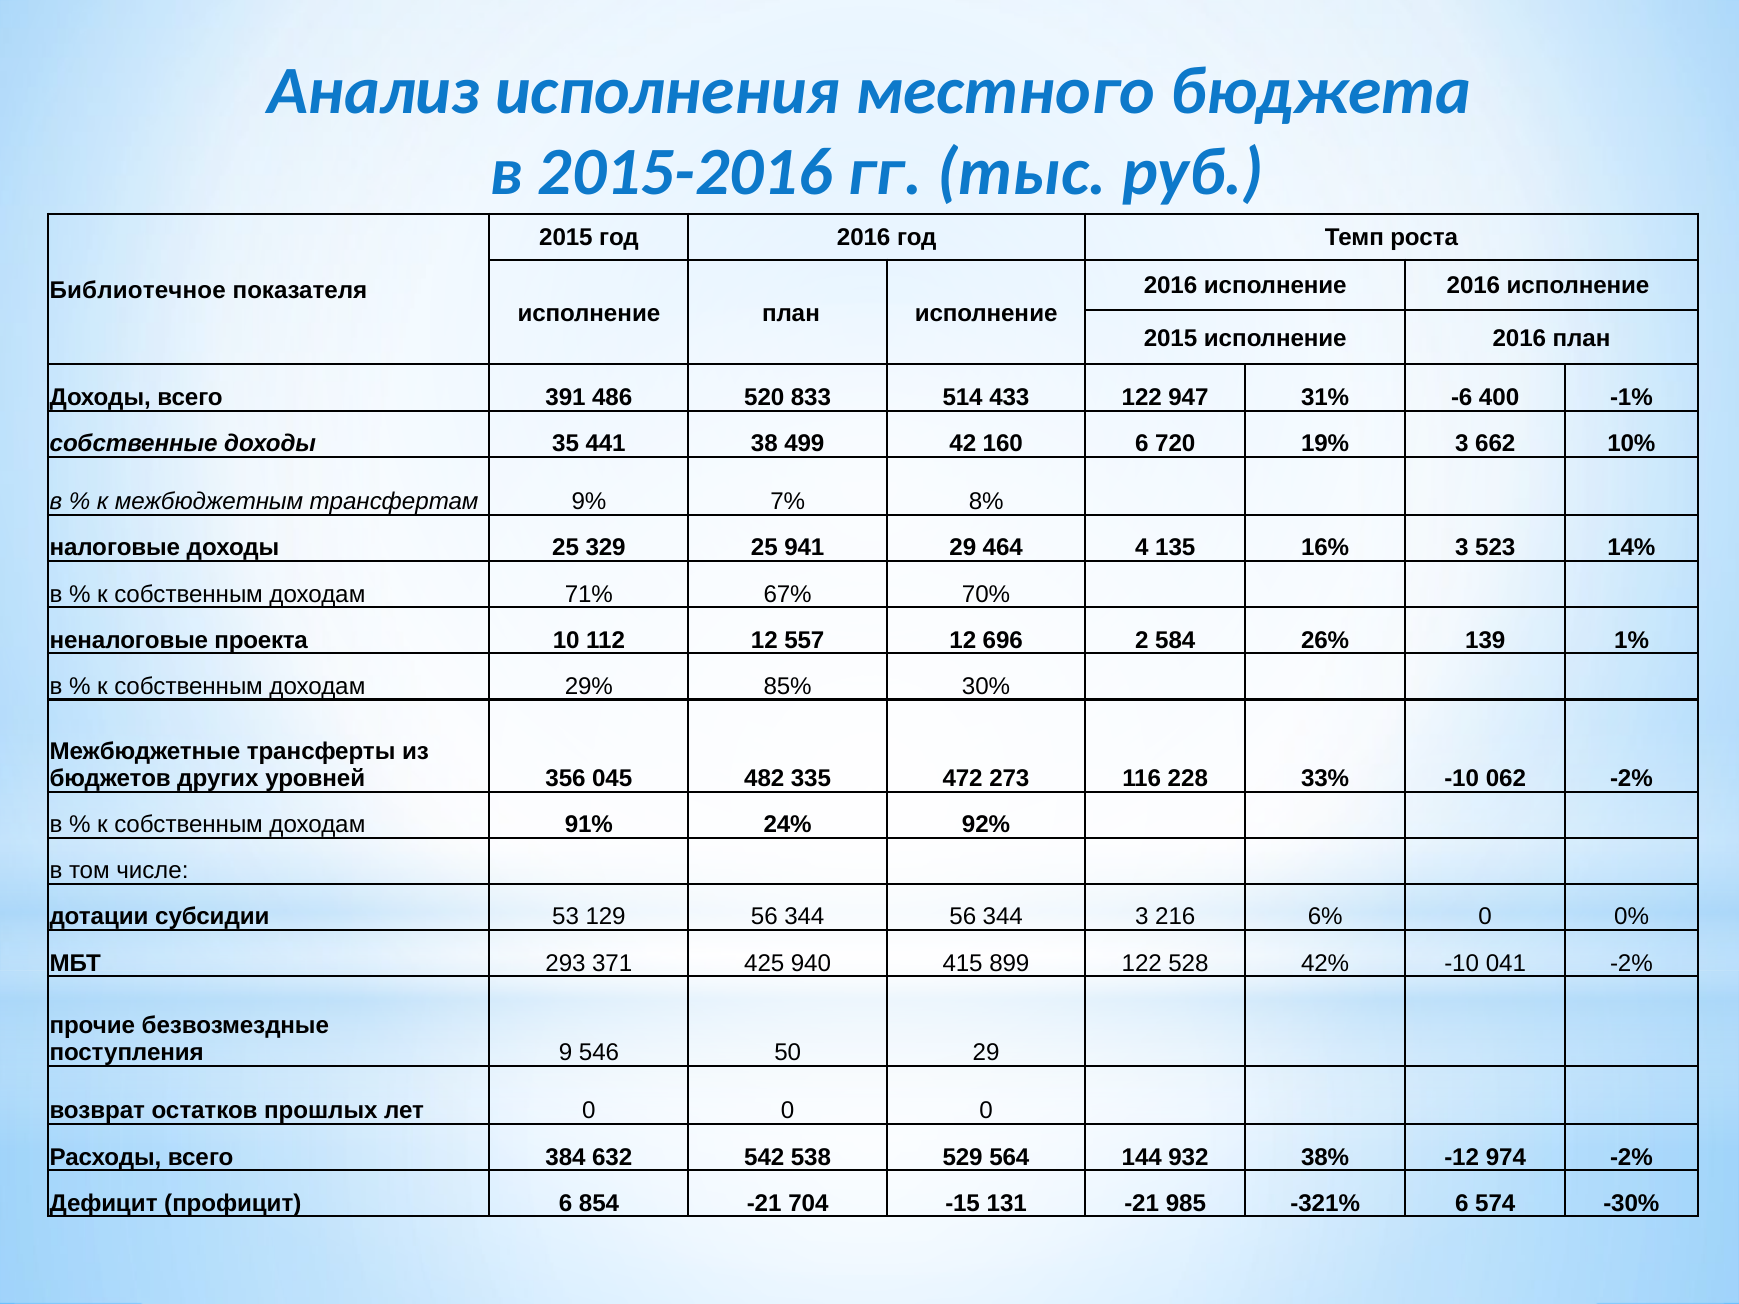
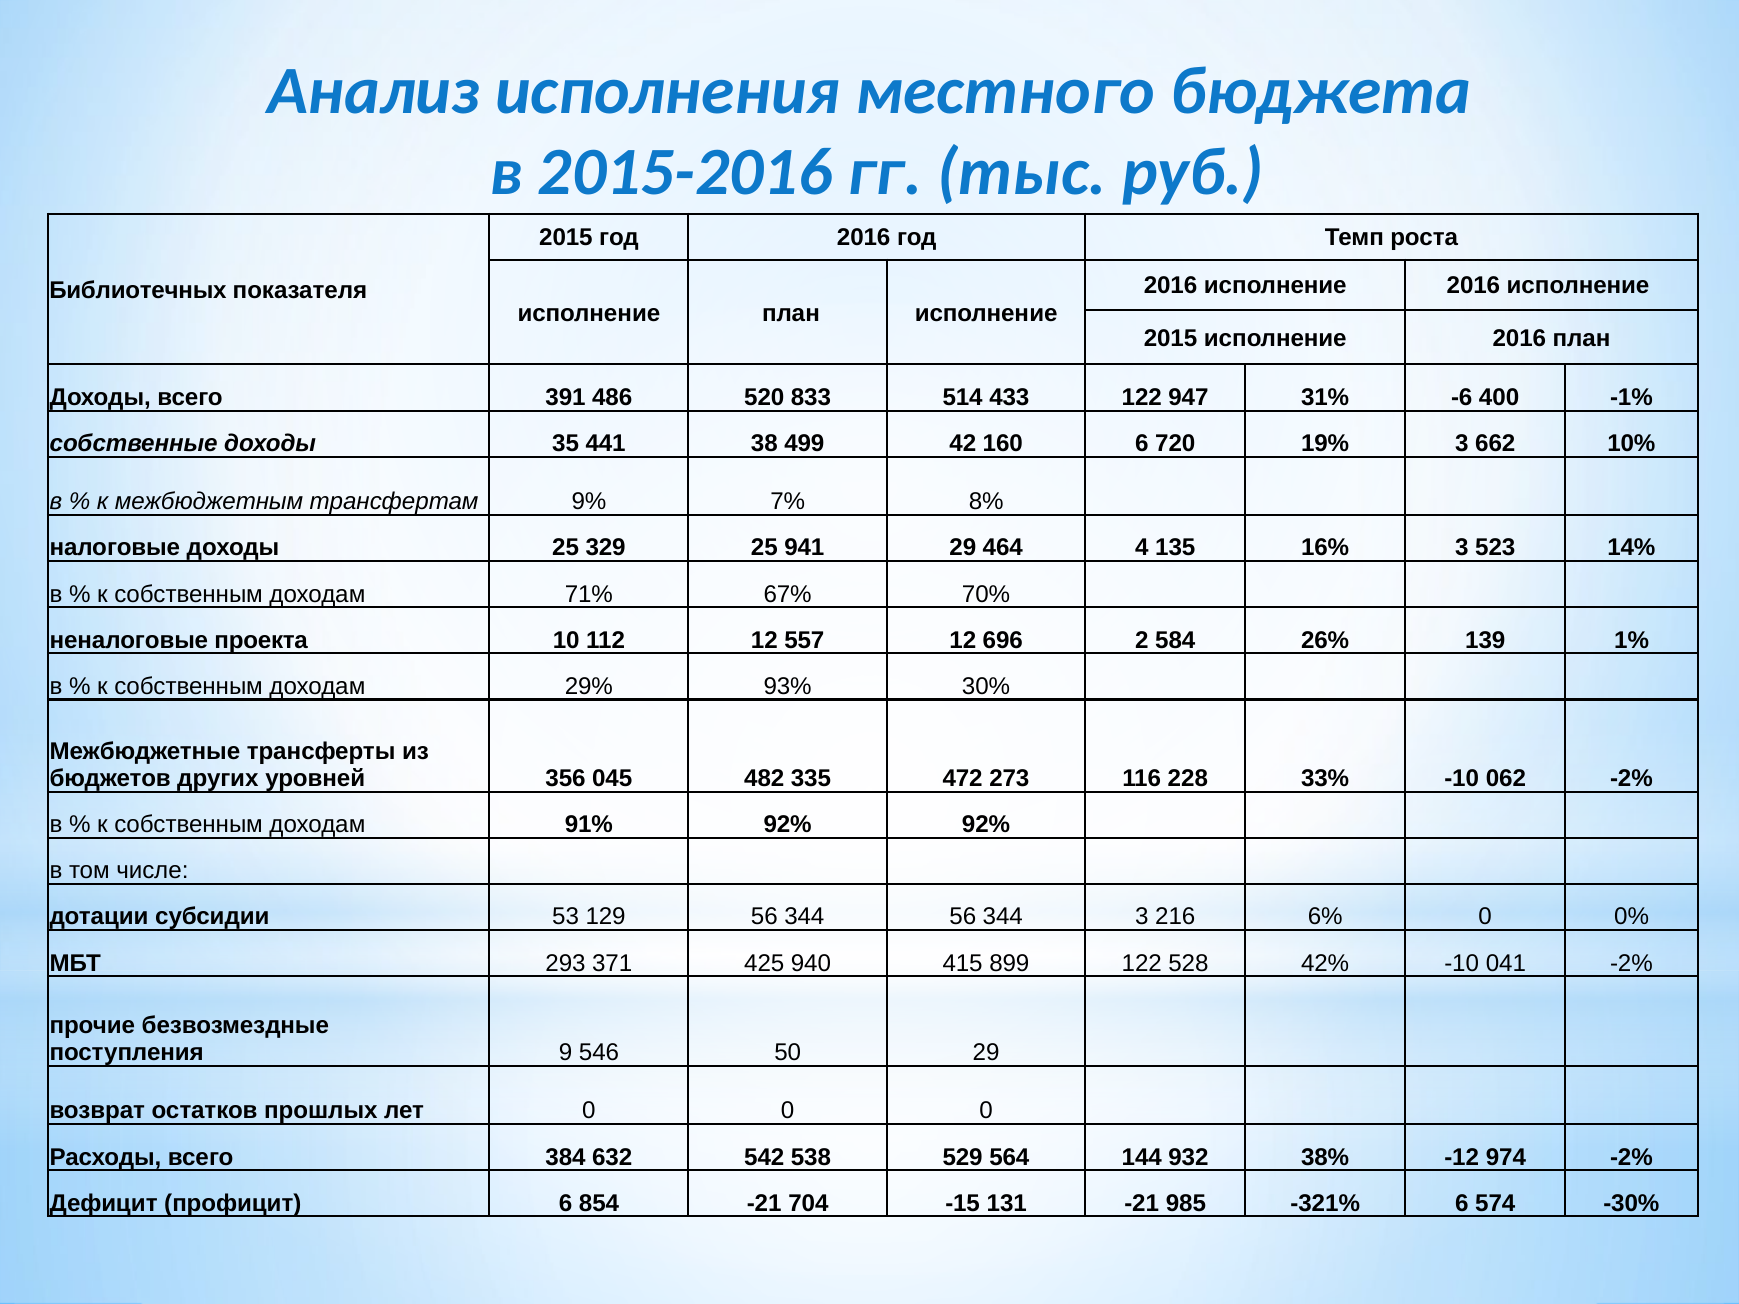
Библиотечное: Библиотечное -> Библиотечных
85%: 85% -> 93%
91% 24%: 24% -> 92%
